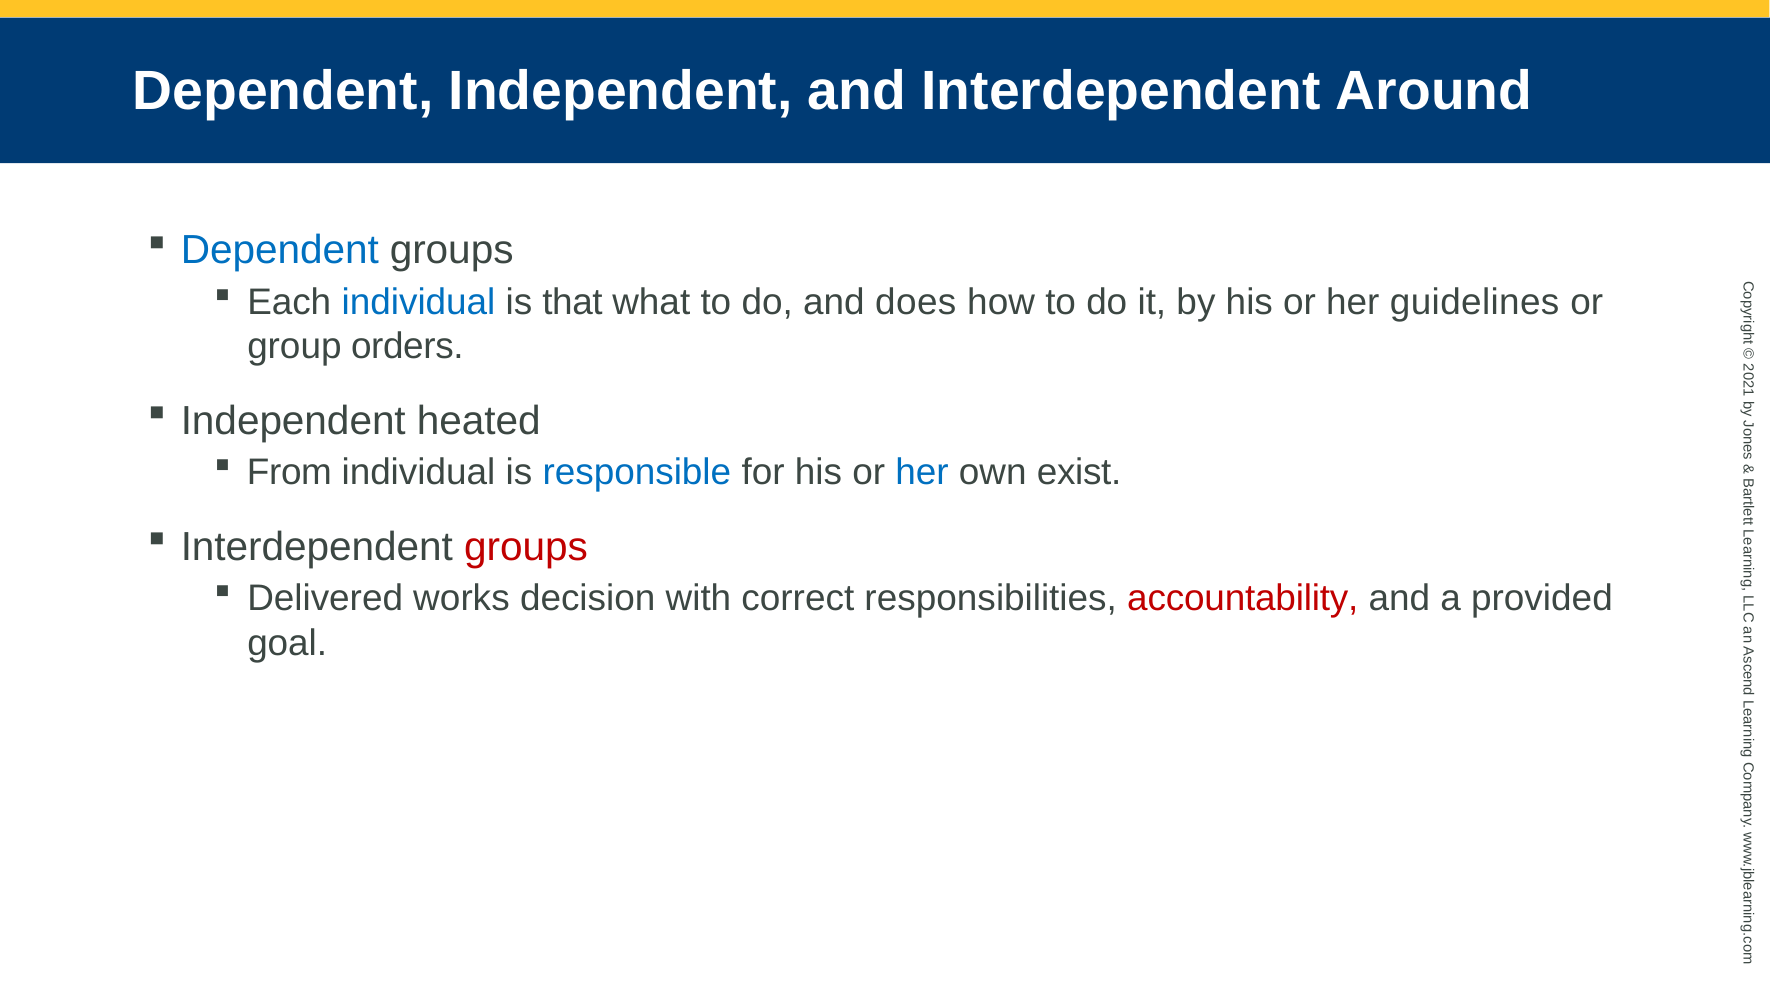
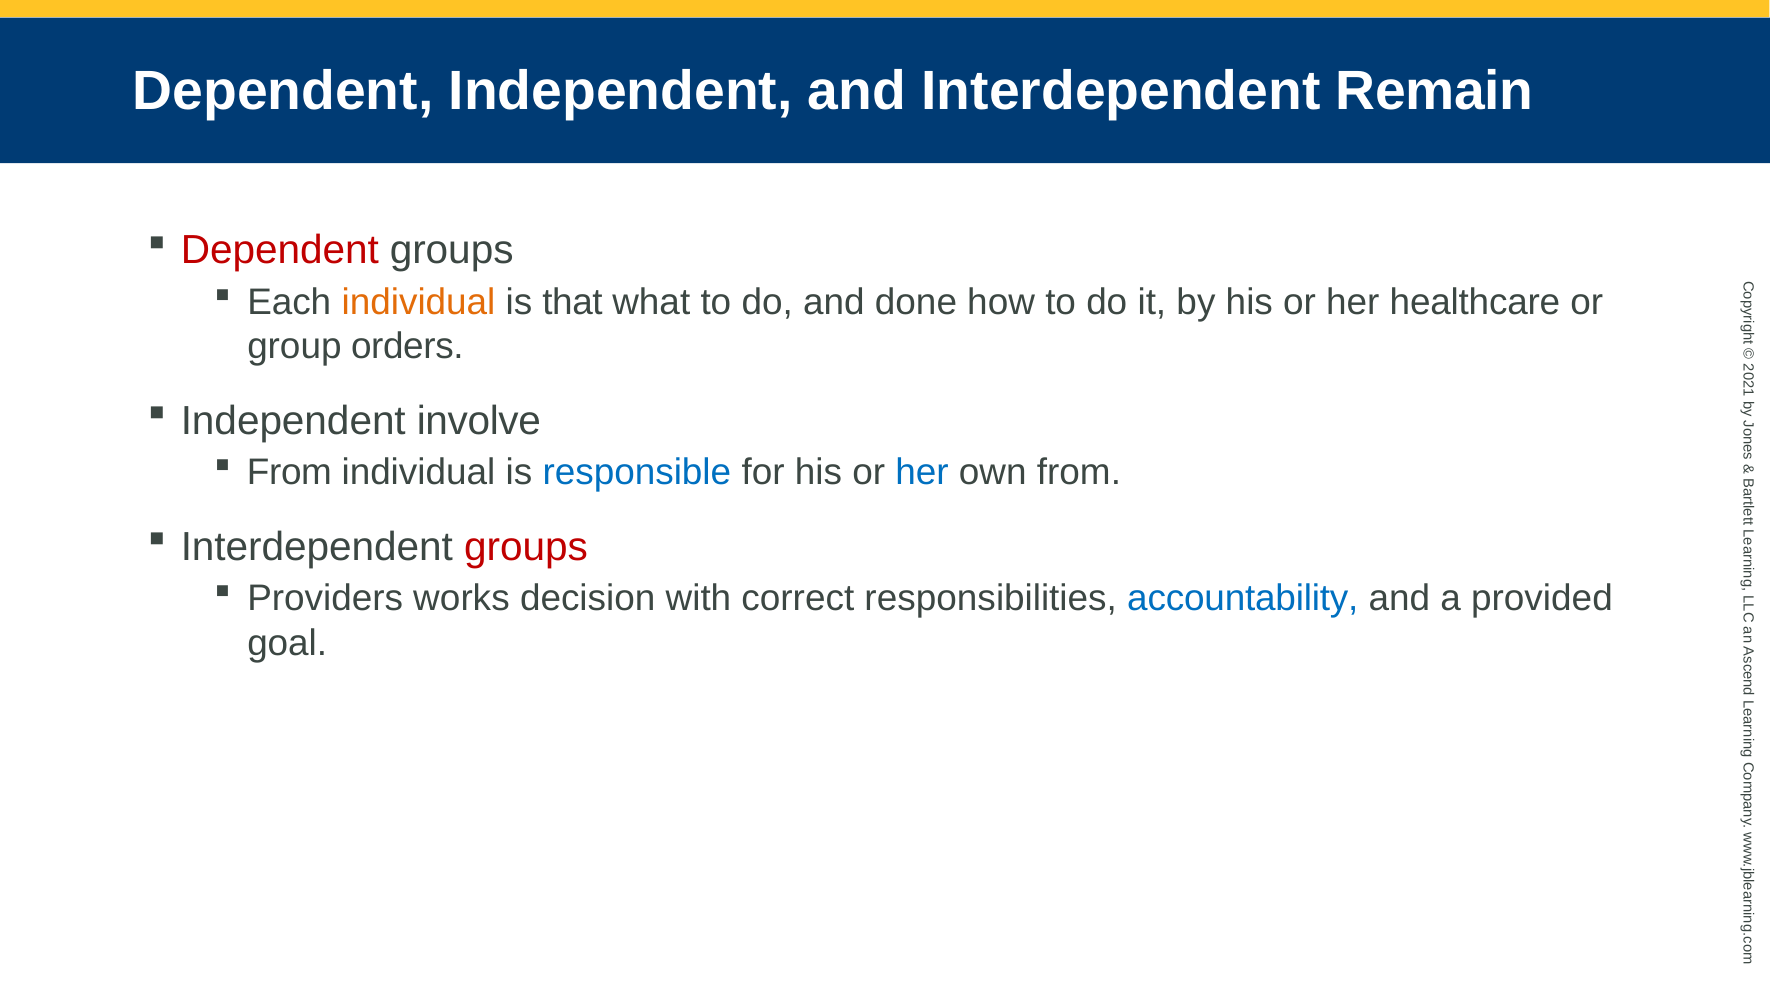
Around: Around -> Remain
Dependent at (280, 250) colour: blue -> red
individual at (419, 302) colour: blue -> orange
does: does -> done
guidelines: guidelines -> healthcare
heated: heated -> involve
own exist: exist -> from
Delivered: Delivered -> Providers
accountability colour: red -> blue
